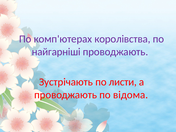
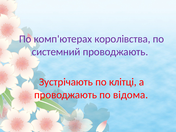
найгарніші: найгарніші -> системний
листи: листи -> клітці
